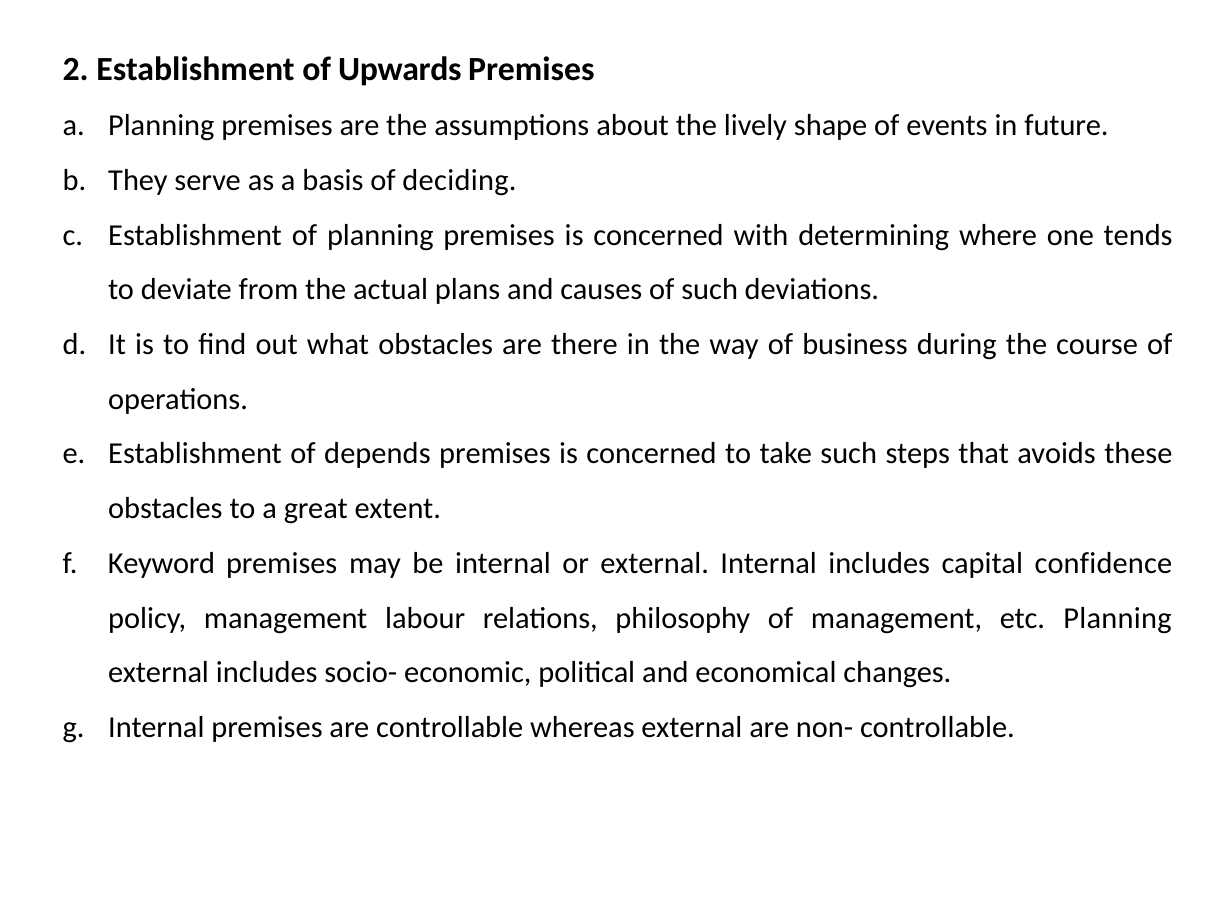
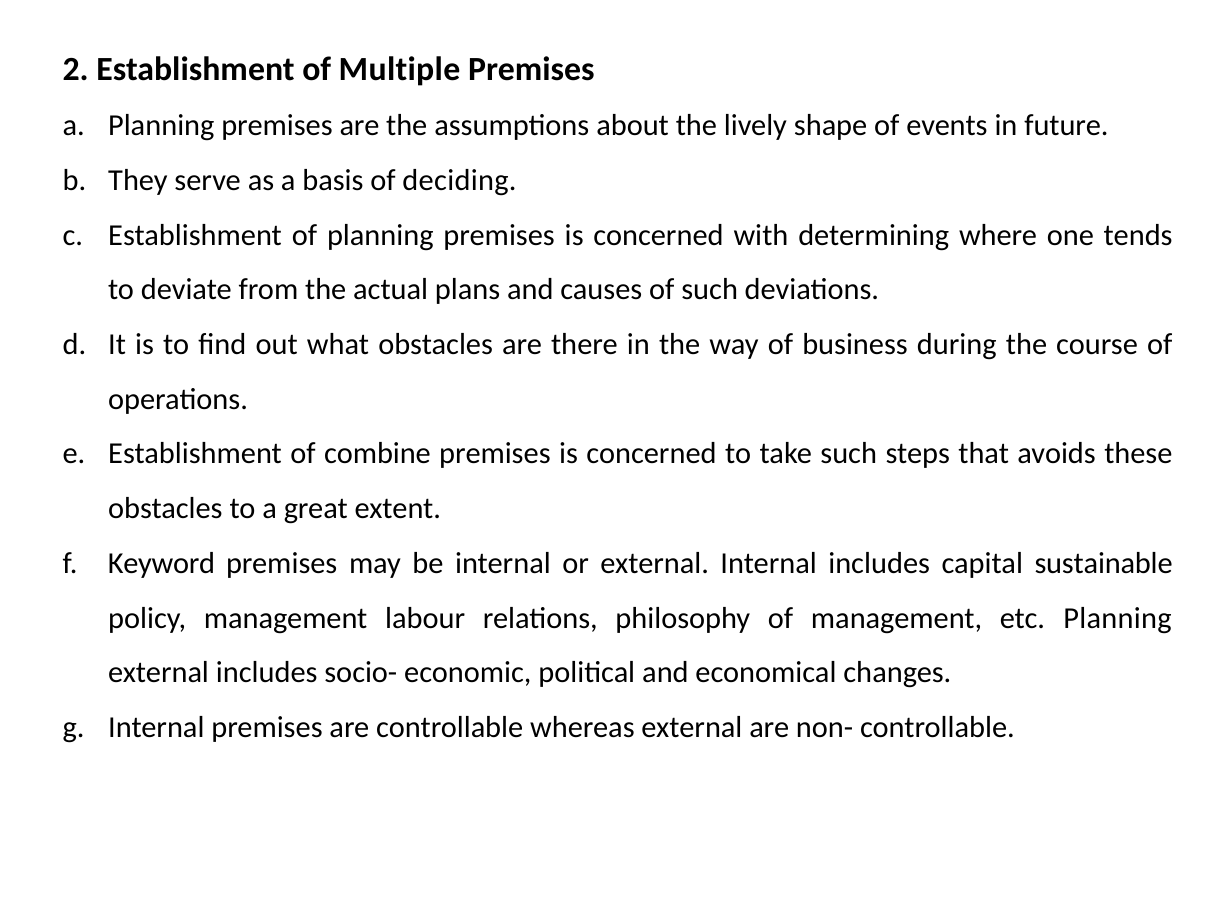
Upwards: Upwards -> Multiple
depends: depends -> combine
confidence: confidence -> sustainable
